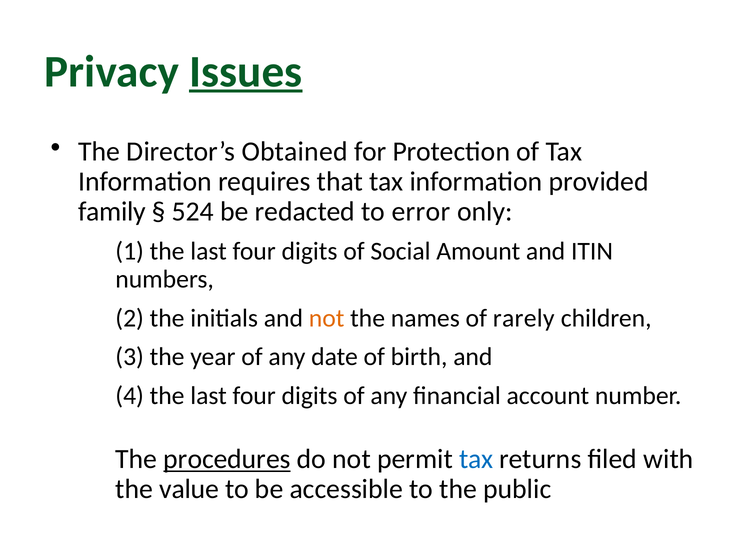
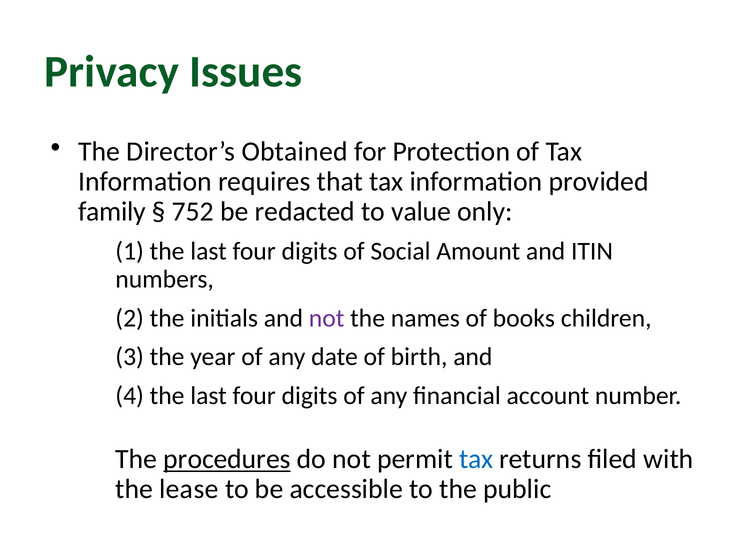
Issues underline: present -> none
524: 524 -> 752
error: error -> value
not at (327, 318) colour: orange -> purple
rarely: rarely -> books
value: value -> lease
